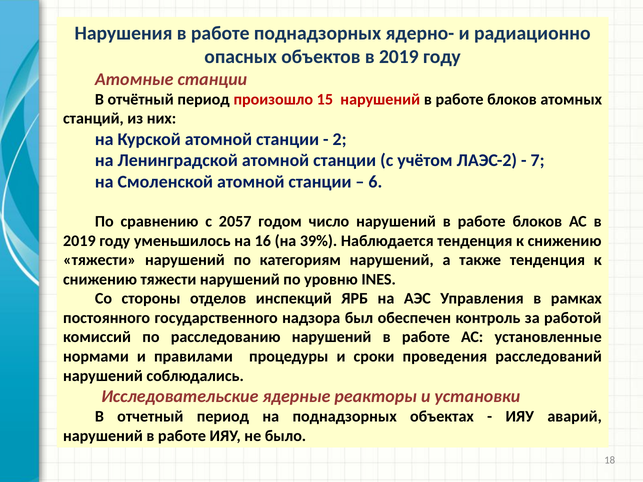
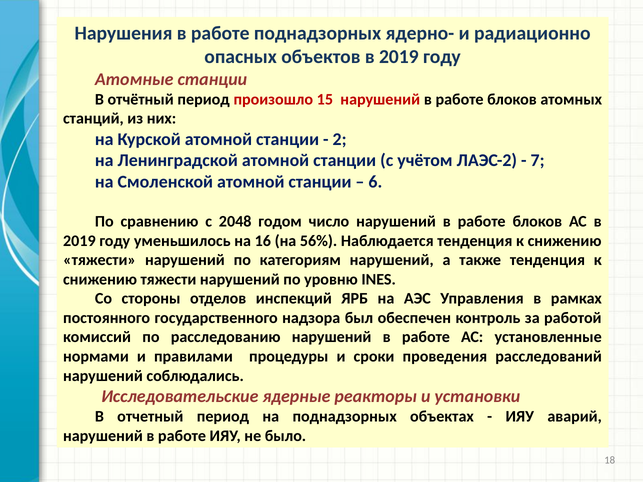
2057: 2057 -> 2048
39%: 39% -> 56%
